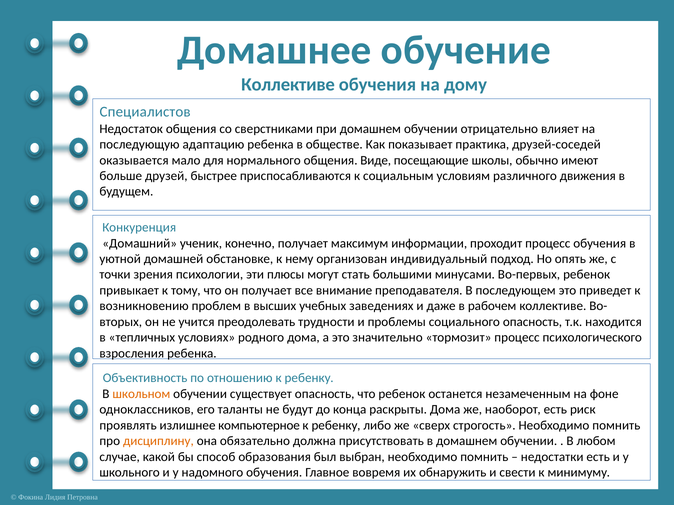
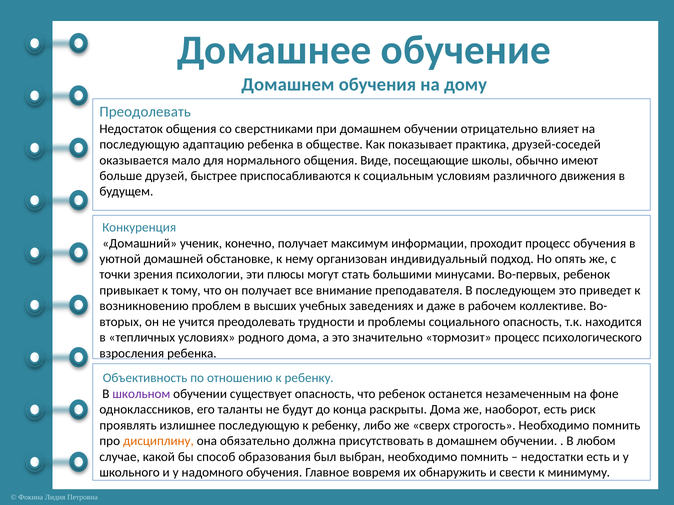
Коллективе at (288, 84): Коллективе -> Домашнем
Специалистов at (145, 112): Специалистов -> Преодолевать
школьном colour: orange -> purple
излишнее компьютерное: компьютерное -> последующую
